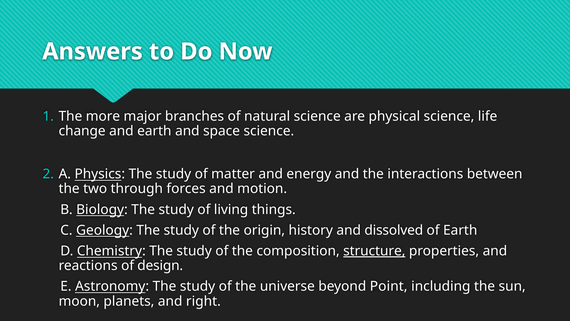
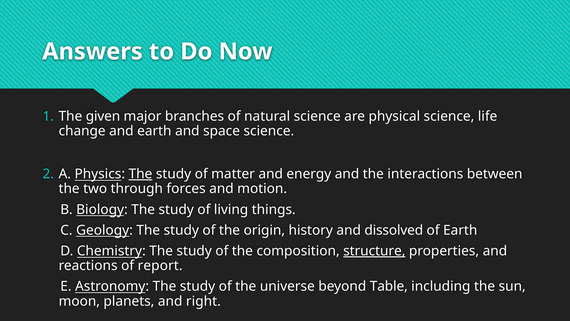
more: more -> given
The at (140, 174) underline: none -> present
design: design -> report
Point: Point -> Table
